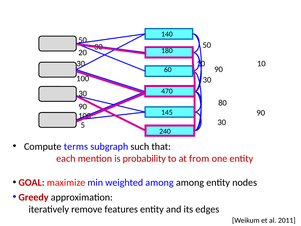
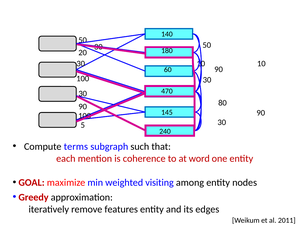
probability: probability -> coherence
from: from -> word
weighted among: among -> visiting
